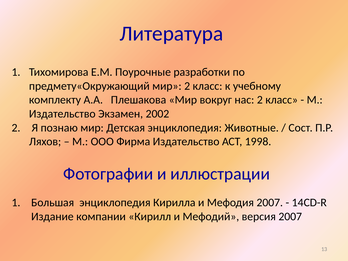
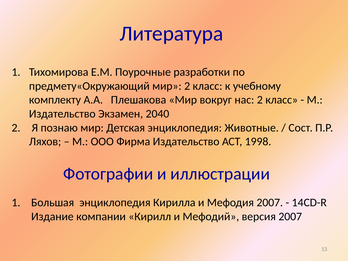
2002: 2002 -> 2040
